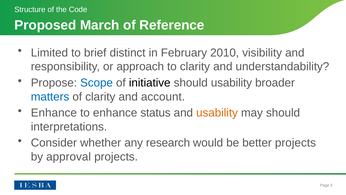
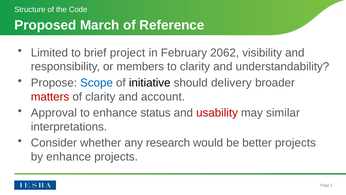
distinct: distinct -> project
2010: 2010 -> 2062
approach: approach -> members
should usability: usability -> delivery
matters colour: blue -> red
Enhance at (54, 113): Enhance -> Approval
usability at (217, 113) colour: orange -> red
may should: should -> similar
by approval: approval -> enhance
